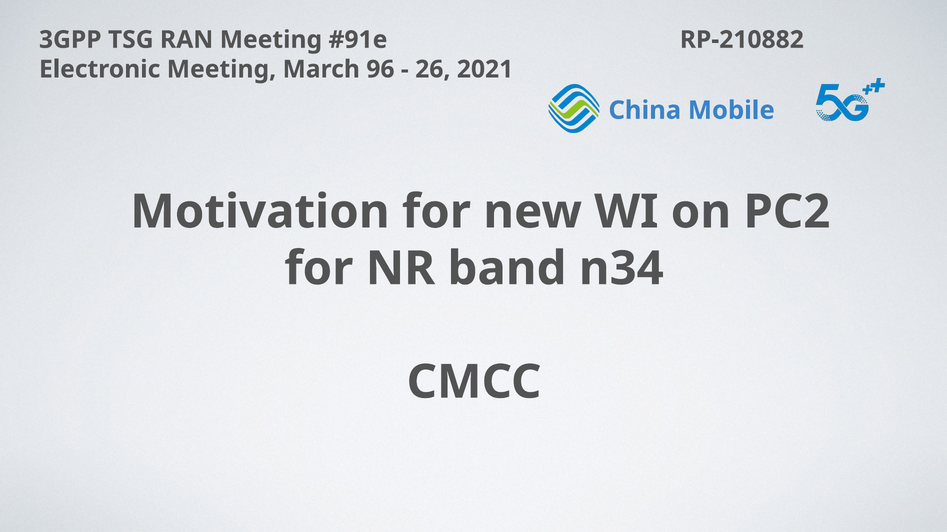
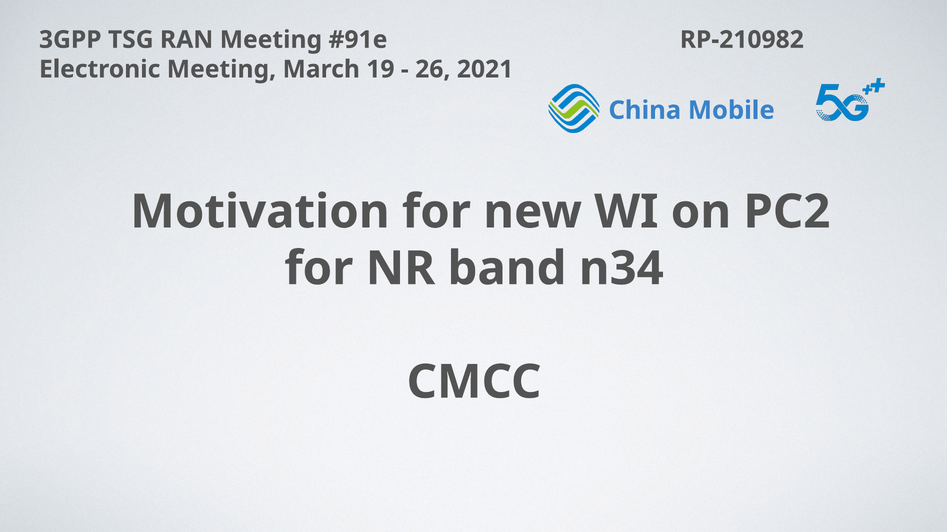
RP-210882: RP-210882 -> RP-210982
96: 96 -> 19
